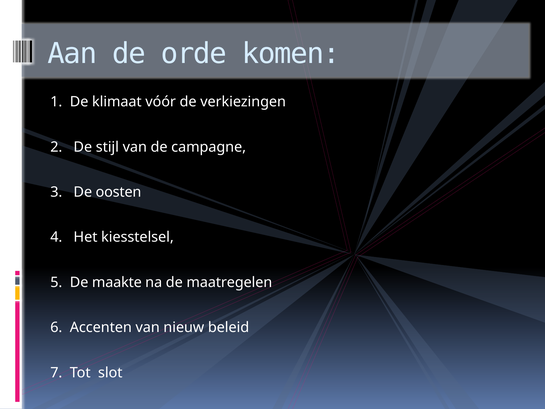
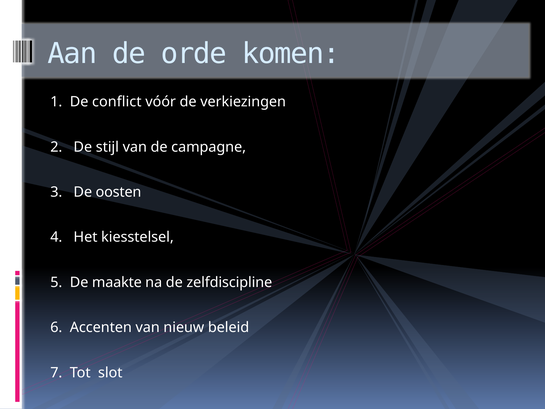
klimaat: klimaat -> conflict
maatregelen: maatregelen -> zelfdiscipline
